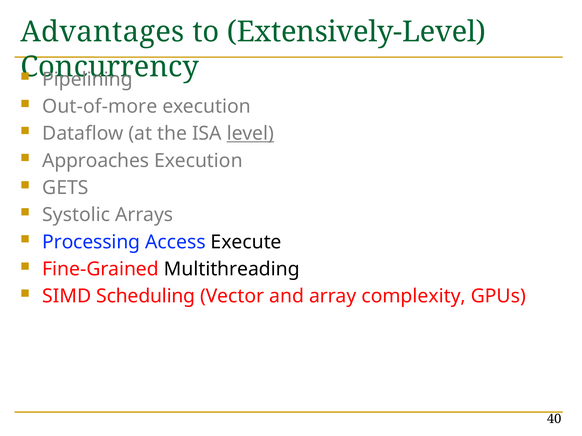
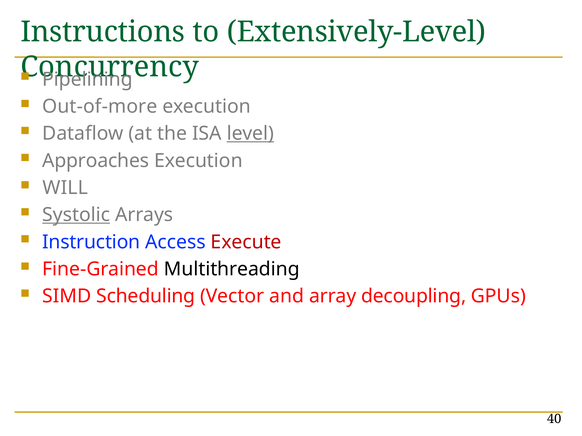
Advantages: Advantages -> Instructions
GETS: GETS -> WILL
Systolic underline: none -> present
Processing: Processing -> Instruction
Execute colour: black -> red
complexity: complexity -> decoupling
